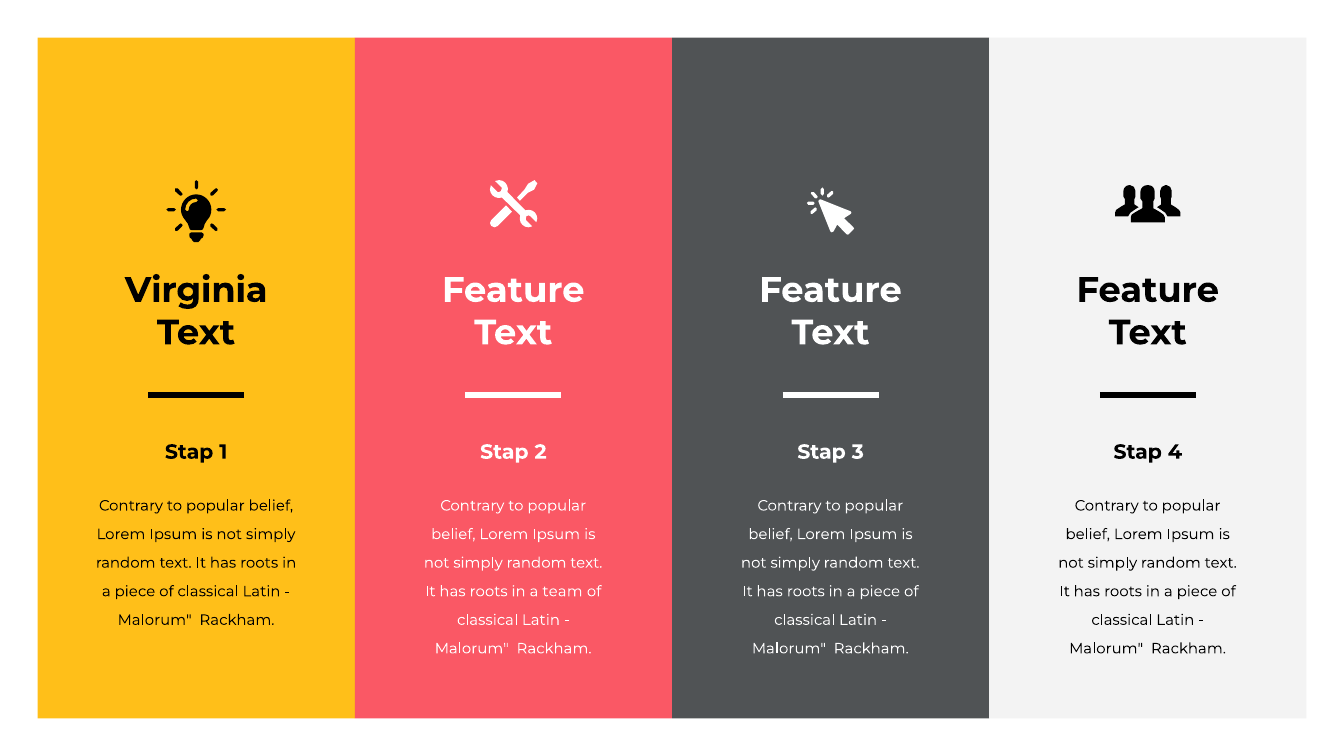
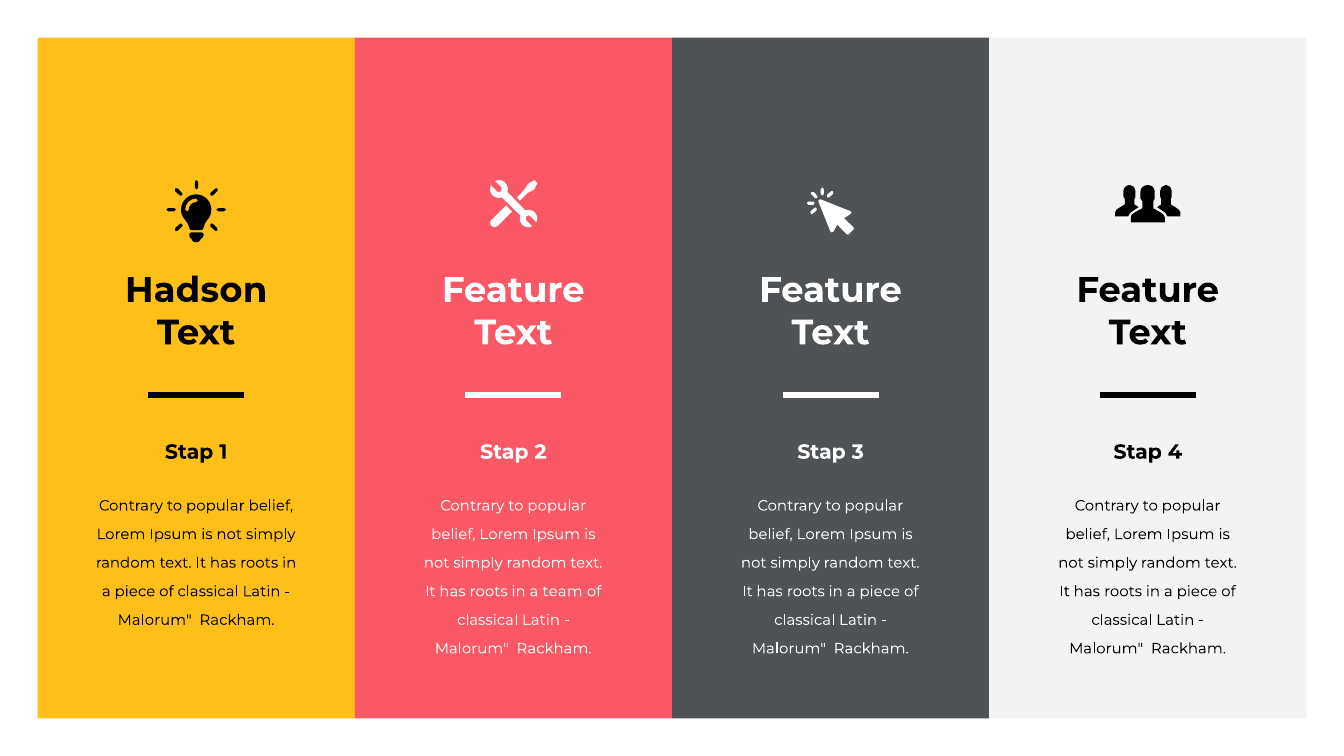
Virginia: Virginia -> Hadson
